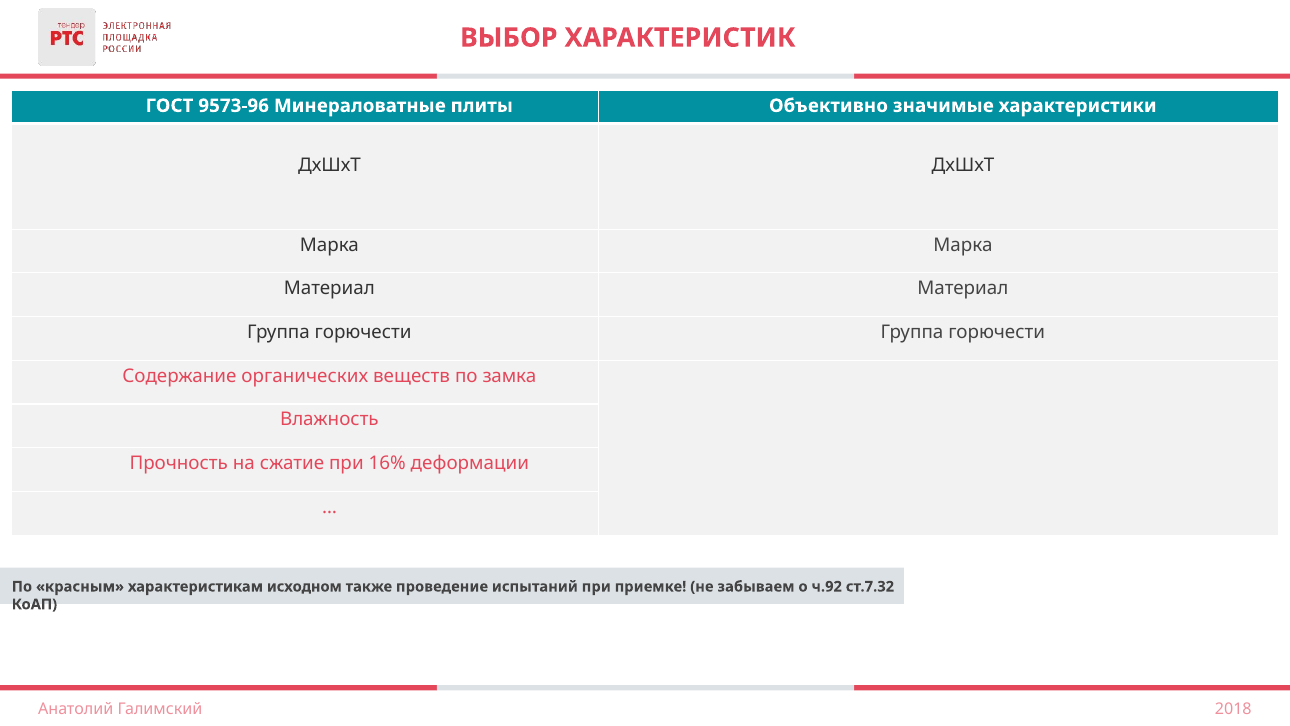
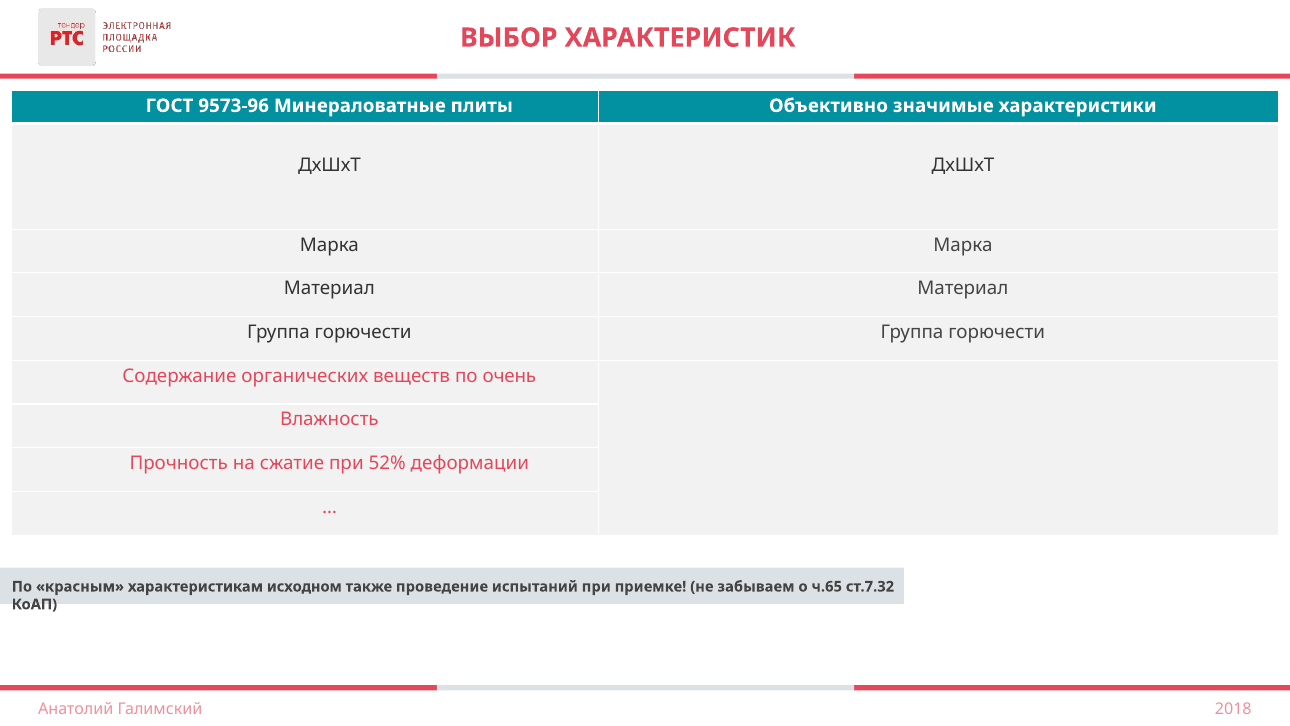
замка: замка -> очень
16%: 16% -> 52%
ч.92: ч.92 -> ч.65
